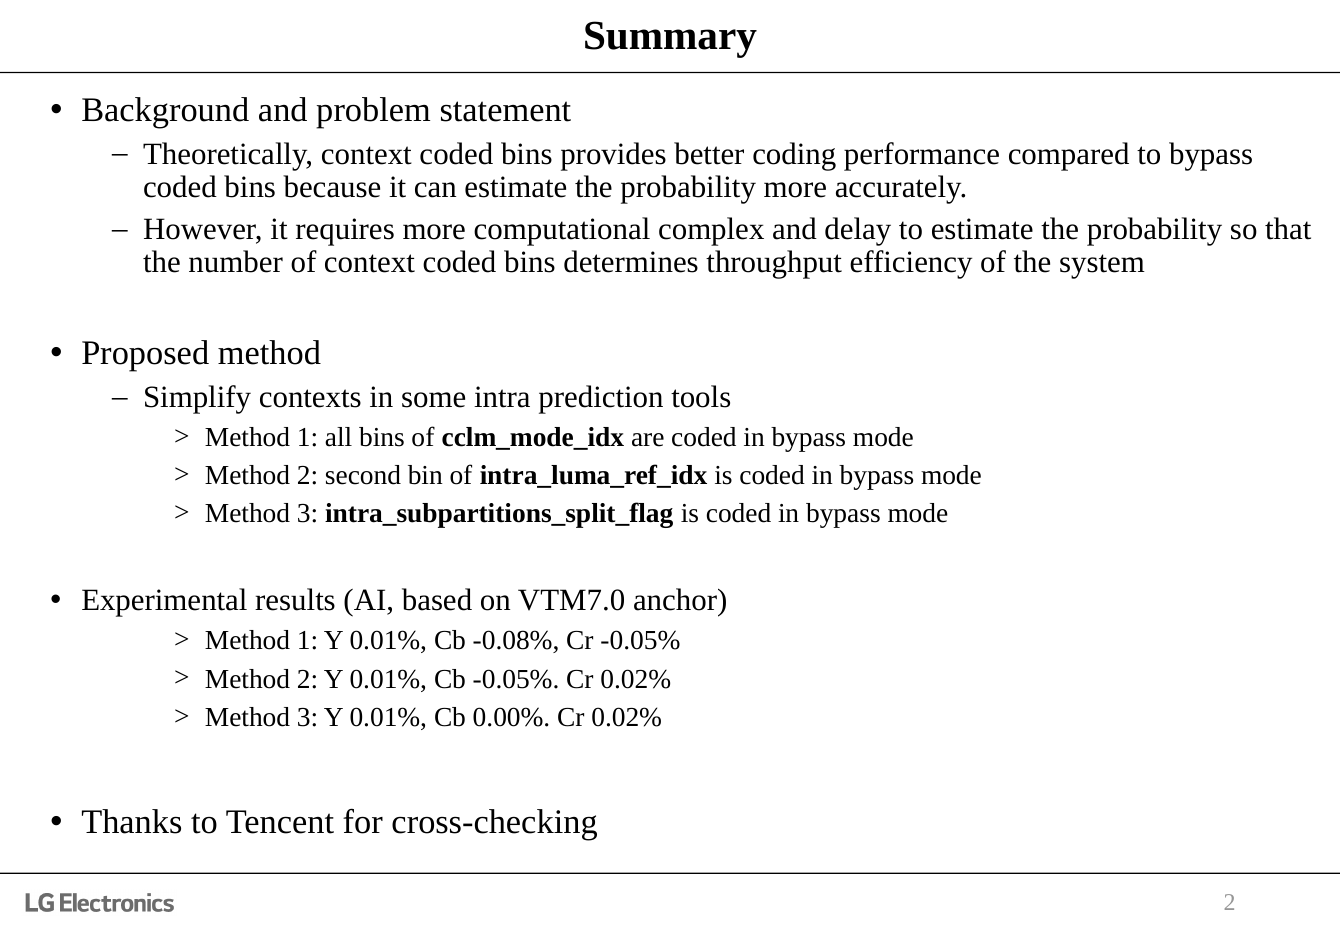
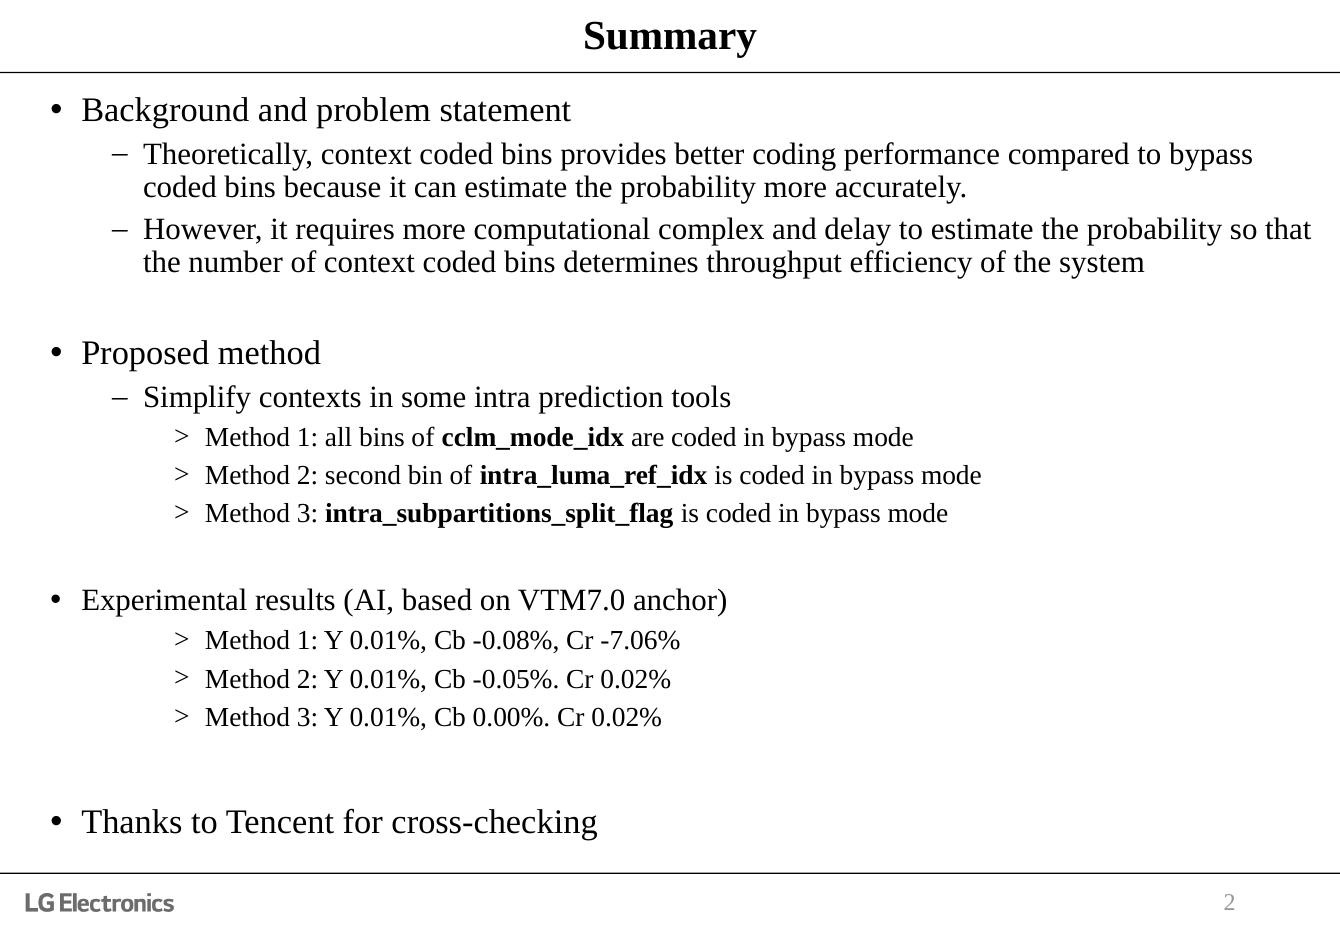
Cr -0.05%: -0.05% -> -7.06%
